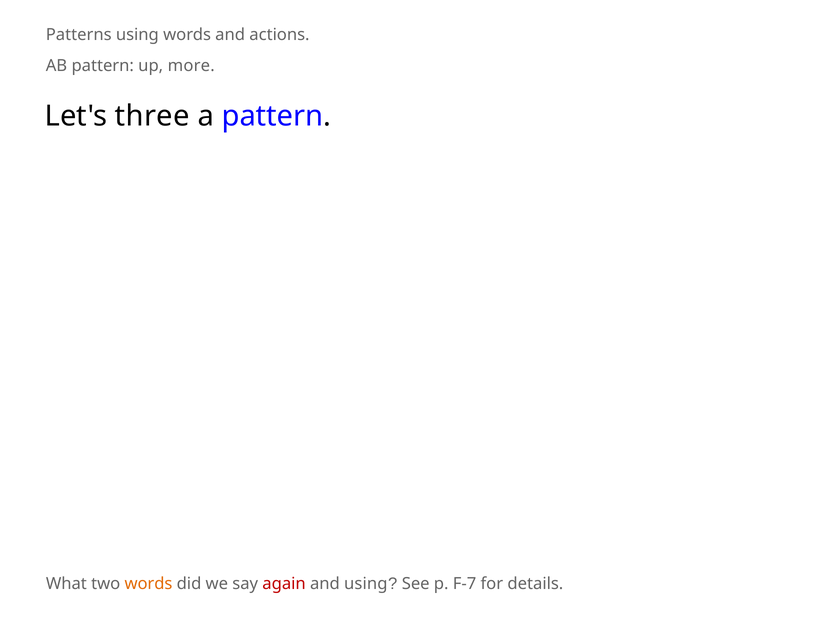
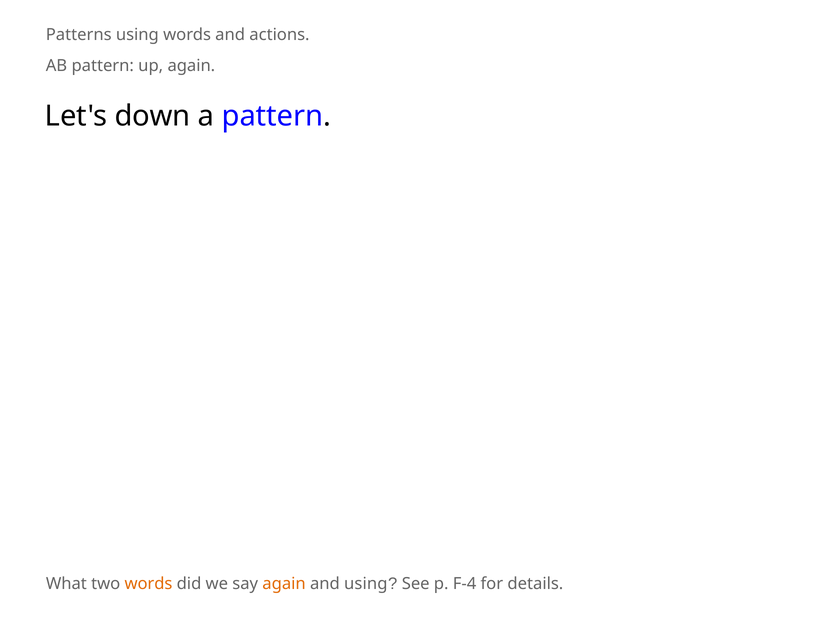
up more: more -> again
three: three -> down
again at (284, 583) colour: red -> orange
F-7: F-7 -> F-4
